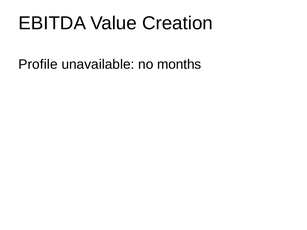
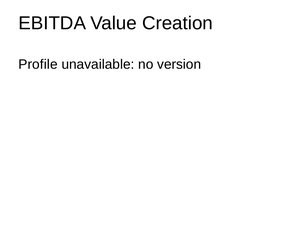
months: months -> version
